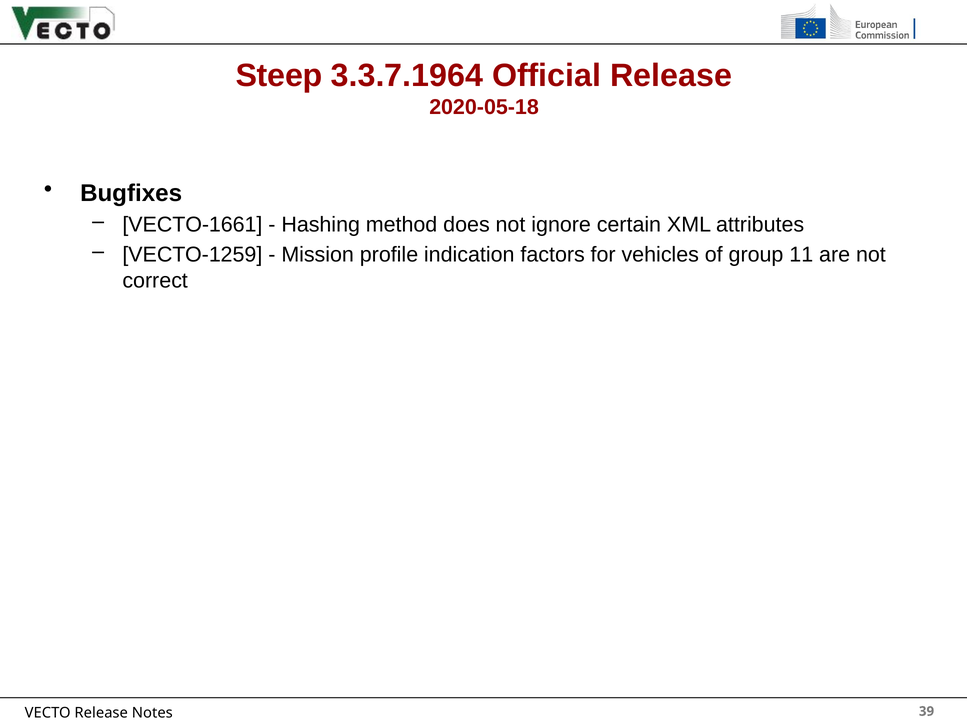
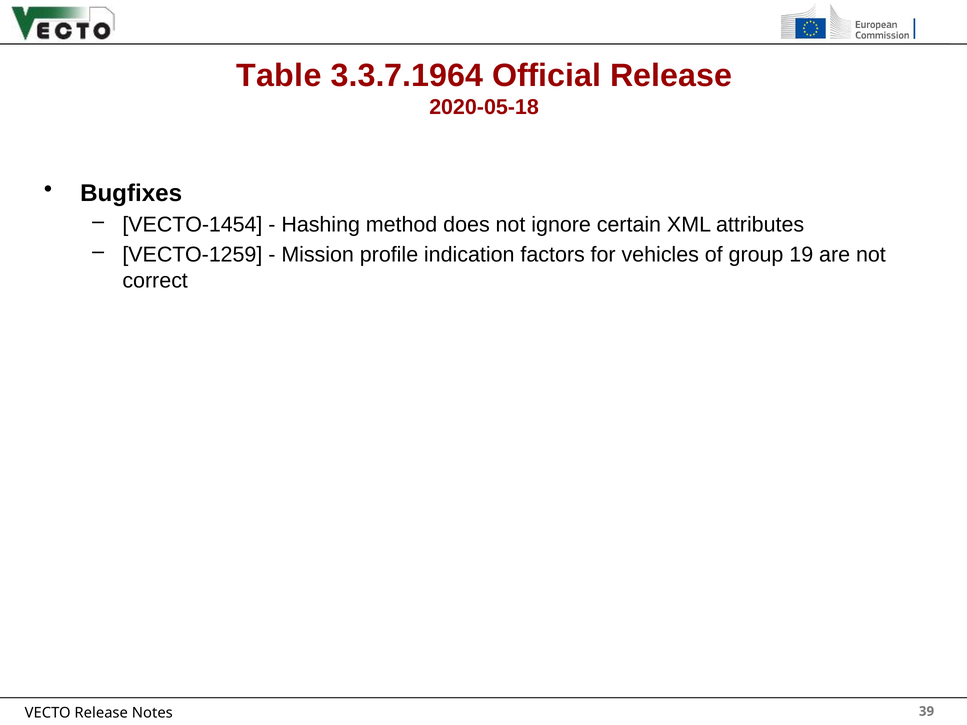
Steep: Steep -> Table
VECTO-1661: VECTO-1661 -> VECTO-1454
11: 11 -> 19
